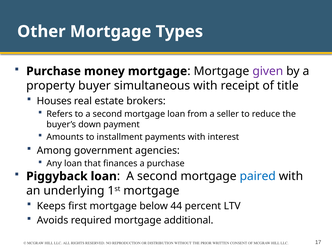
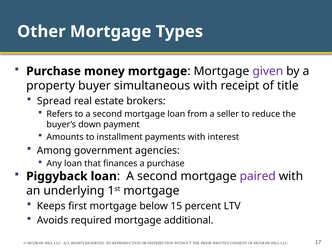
Houses: Houses -> Spread
paired colour: blue -> purple
44: 44 -> 15
